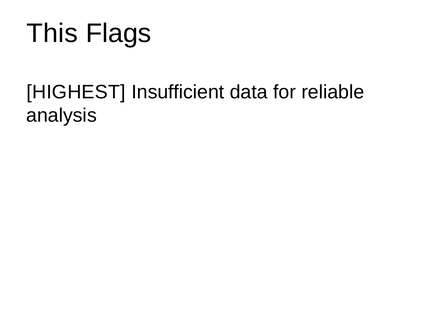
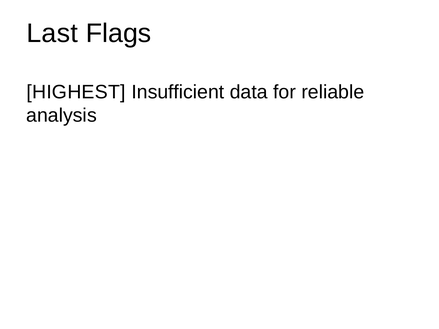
This: This -> Last
